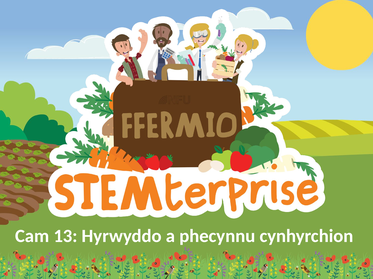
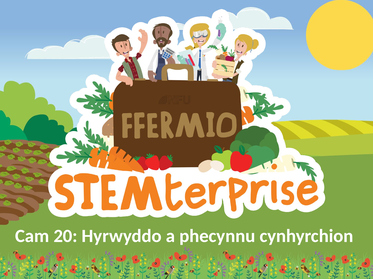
13: 13 -> 20
